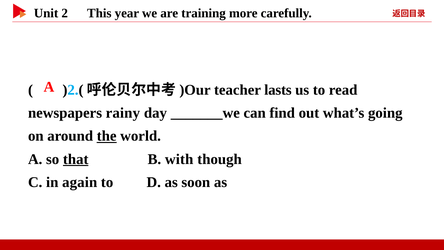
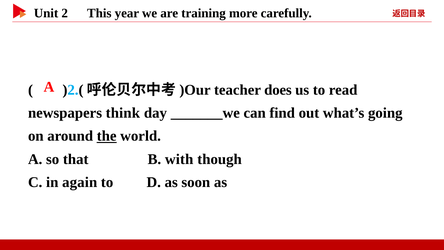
lasts: lasts -> does
rainy: rainy -> think
that underline: present -> none
